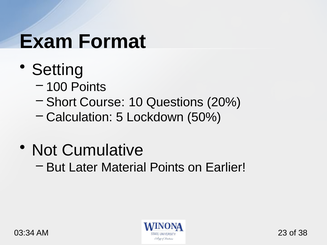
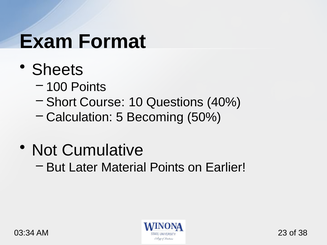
Setting: Setting -> Sheets
20%: 20% -> 40%
Lockdown: Lockdown -> Becoming
